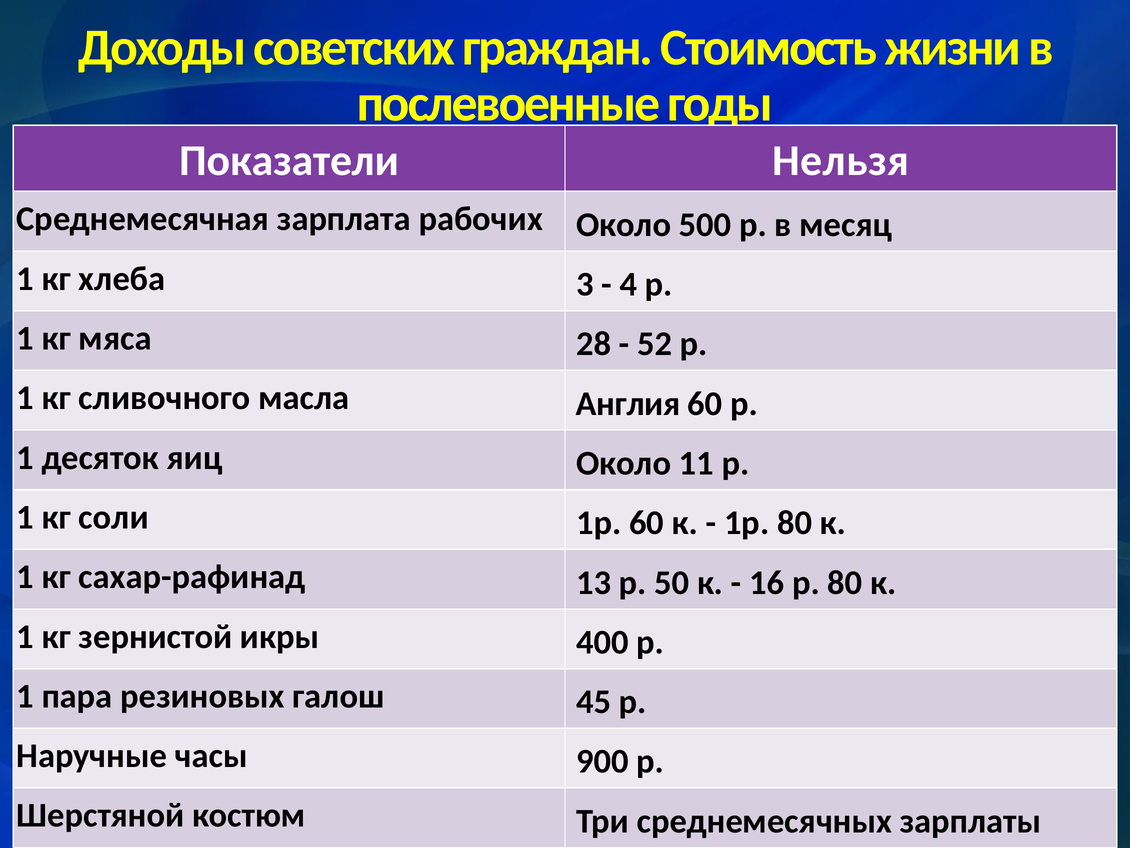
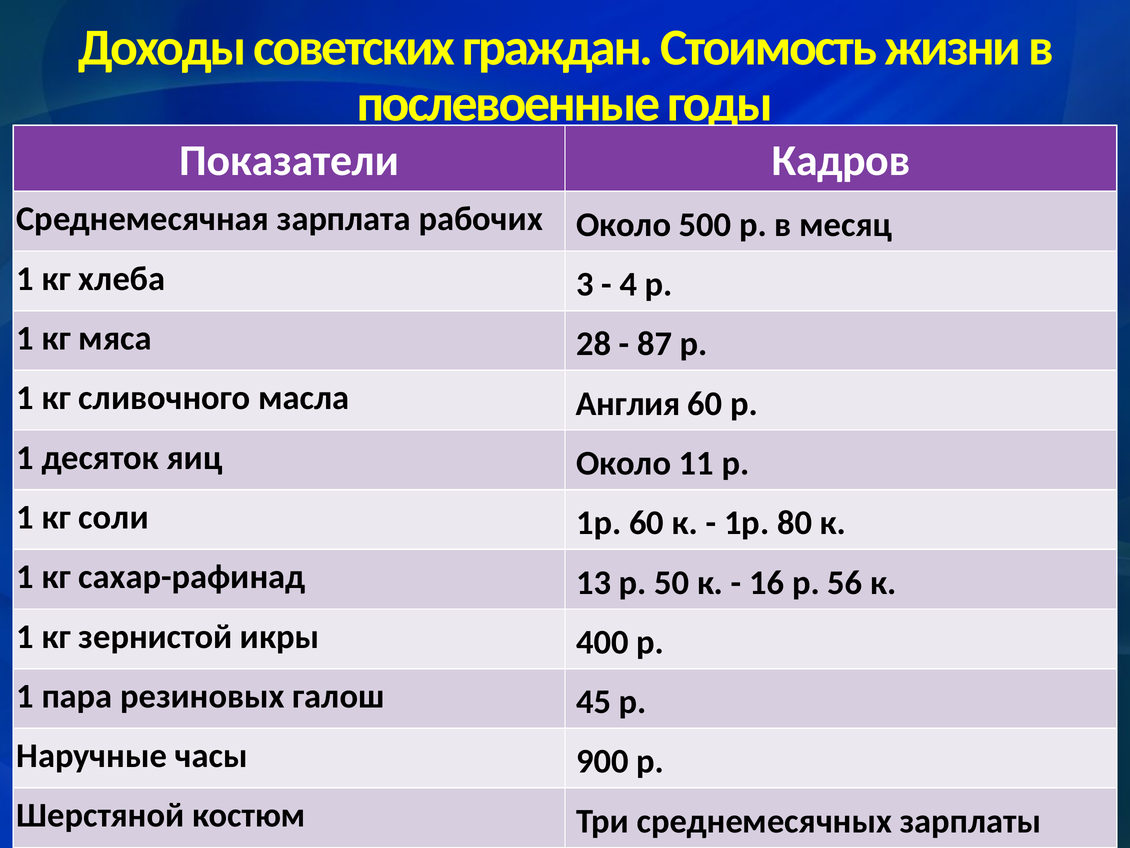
Нельзя: Нельзя -> Кадров
52: 52 -> 87
р 80: 80 -> 56
